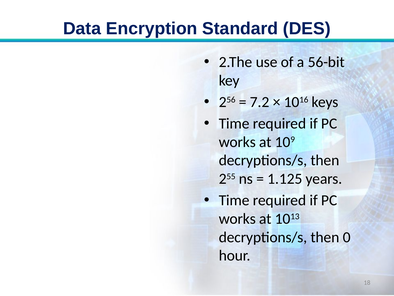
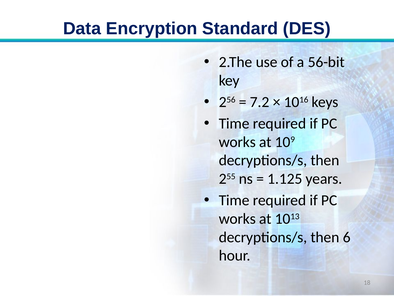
0: 0 -> 6
